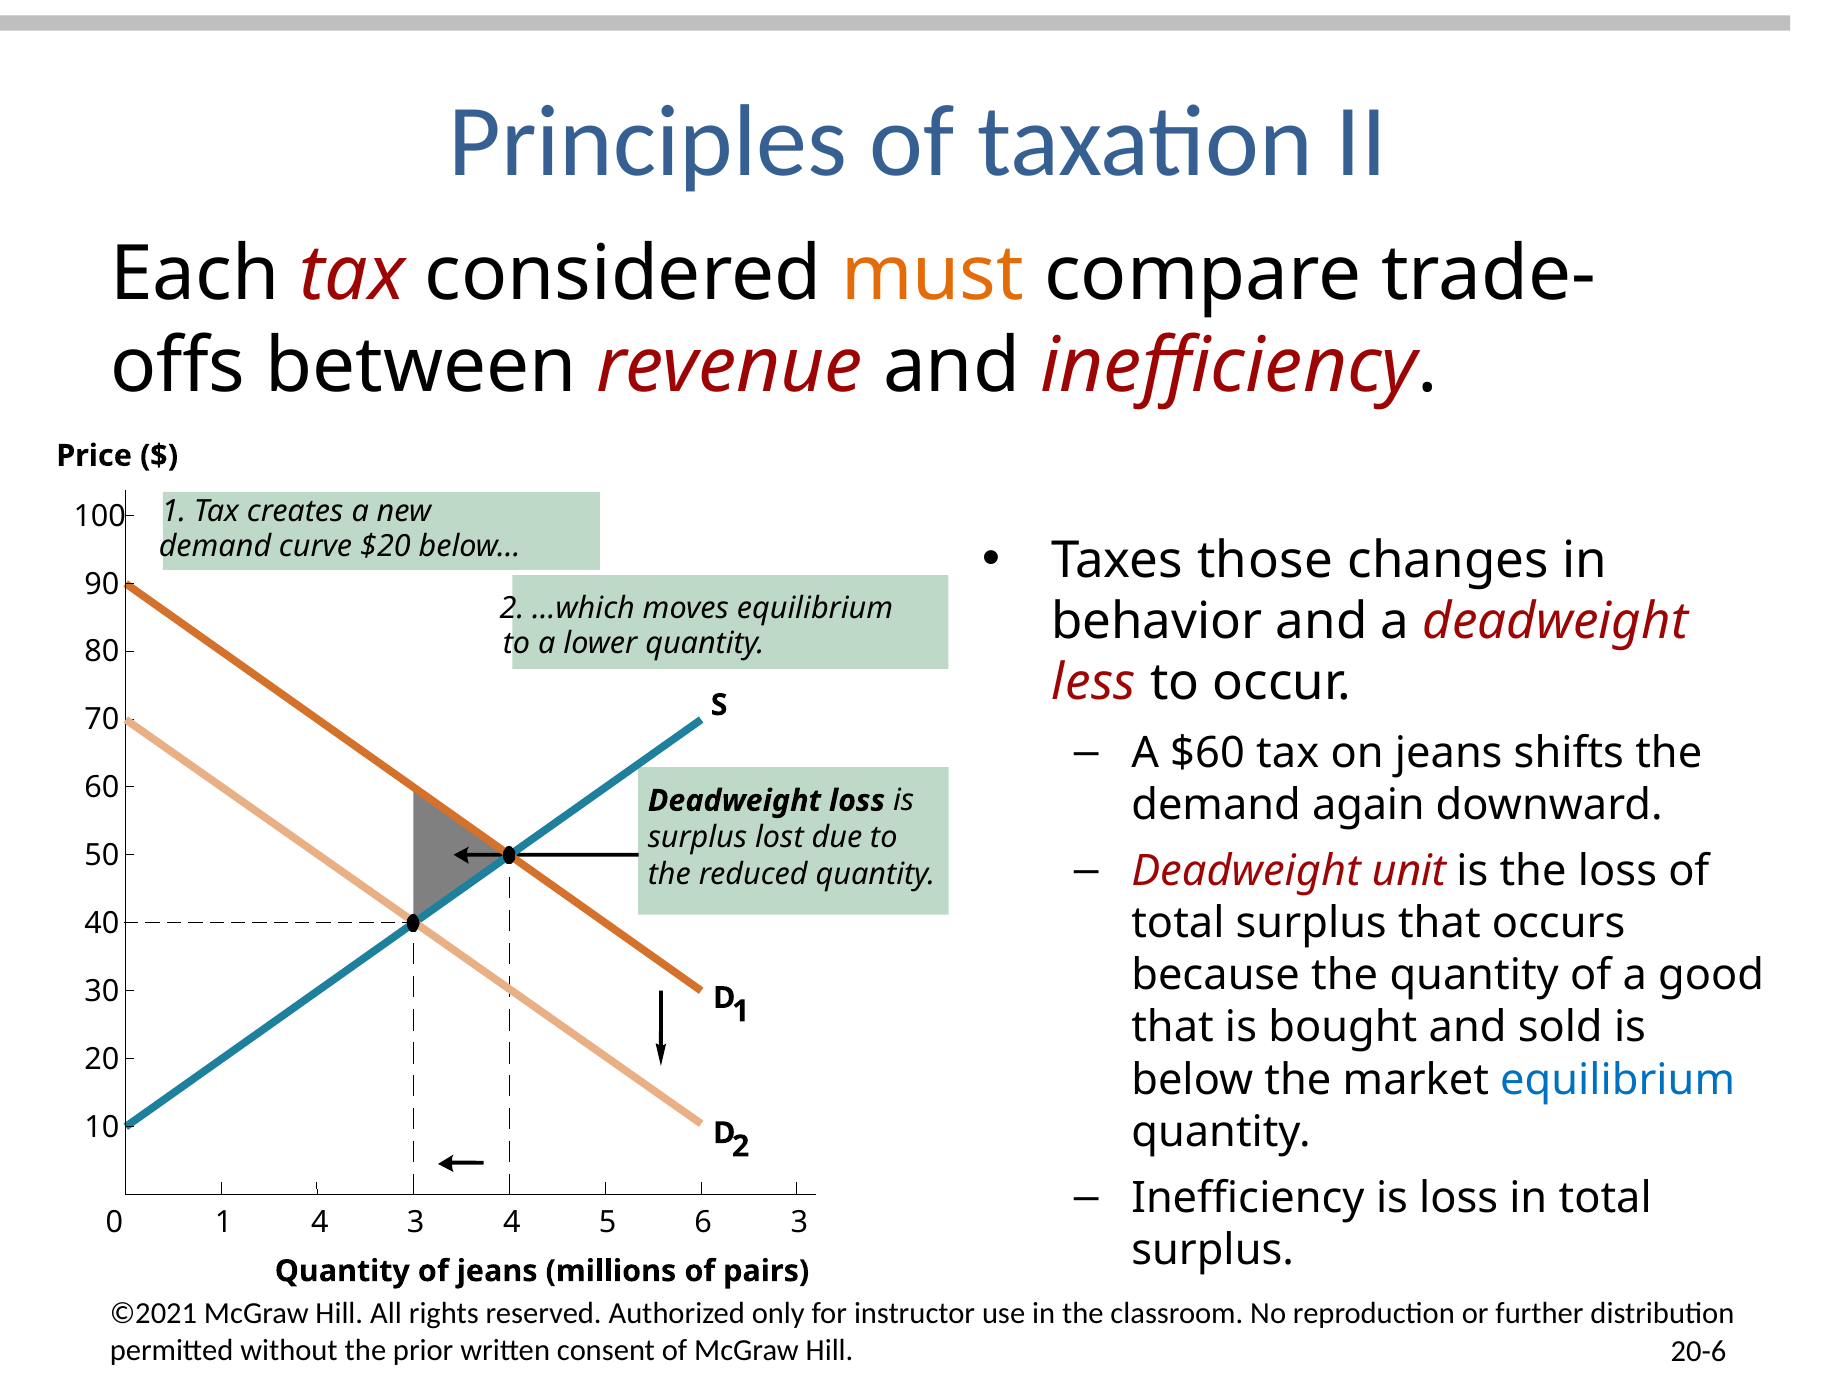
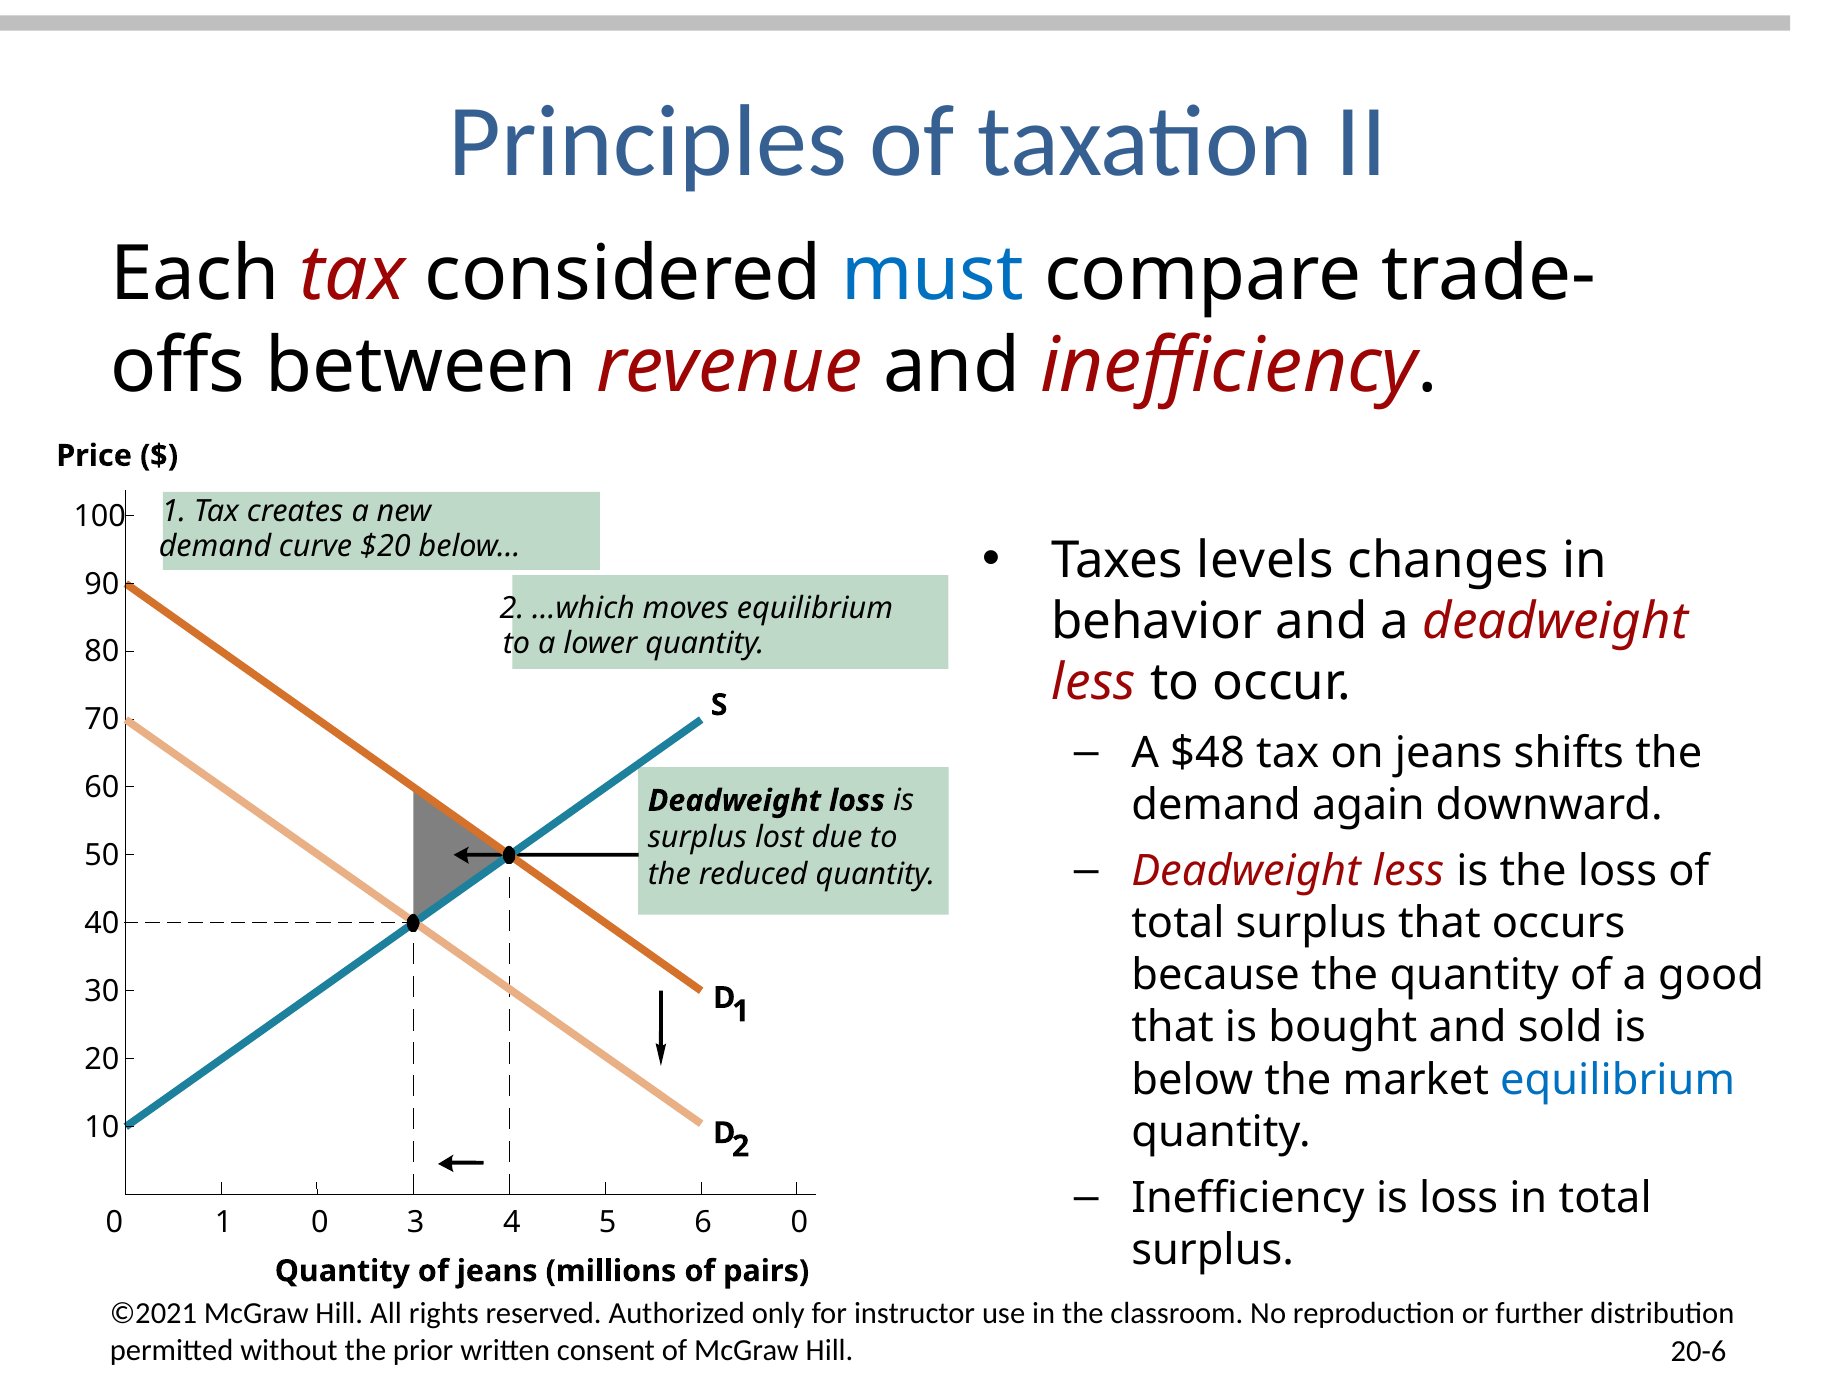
must colour: orange -> blue
those: those -> levels
$60: $60 -> $48
unit at (1409, 872): unit -> less
1 4: 4 -> 0
6 3: 3 -> 0
